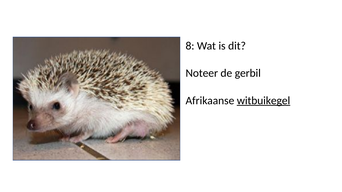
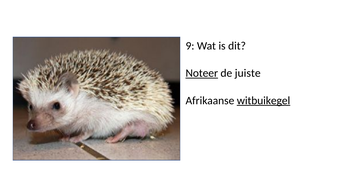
8: 8 -> 9
Noteer underline: none -> present
gerbil: gerbil -> juiste
